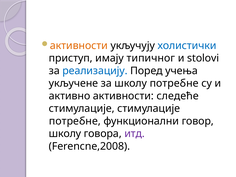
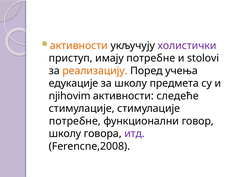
холистички colour: blue -> purple
имају типичног: типичног -> потребне
реализацију colour: blue -> orange
укључене: укључене -> едукације
школу потребне: потребне -> предмета
активно: активно -> njihovim
